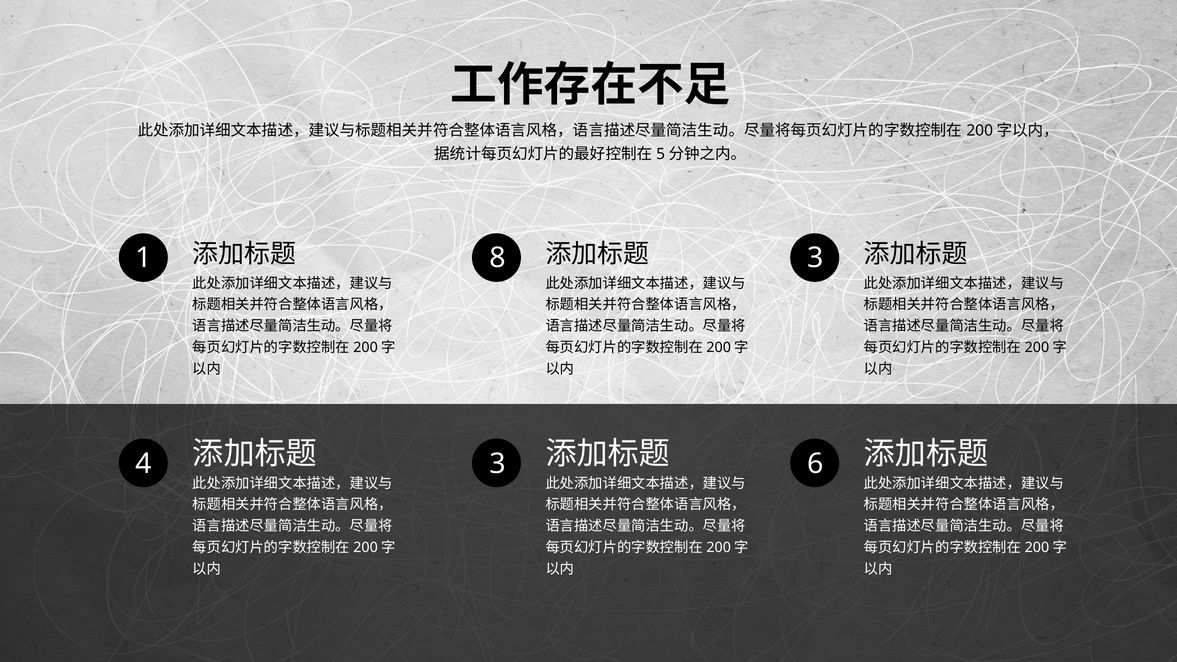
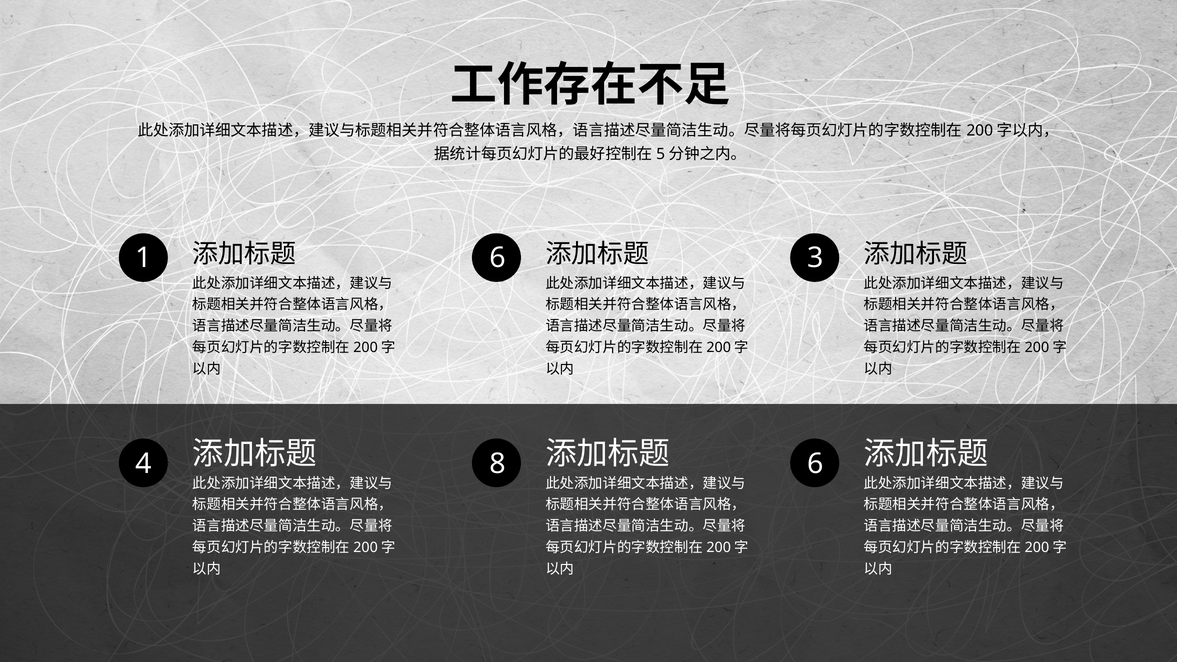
1 8: 8 -> 6
4 3: 3 -> 8
